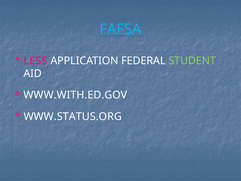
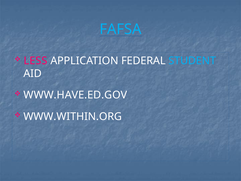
STUDENT colour: light green -> light blue
WWW.WITH.ED.GOV: WWW.WITH.ED.GOV -> WWW.HAVE.ED.GOV
WWW.STATUS.ORG: WWW.STATUS.ORG -> WWW.WITHIN.ORG
